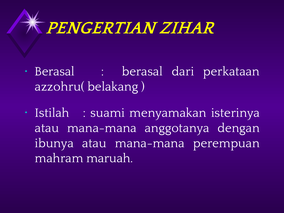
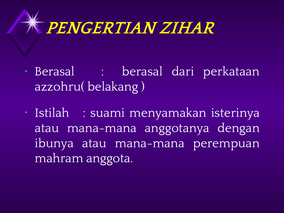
maruah: maruah -> anggota
